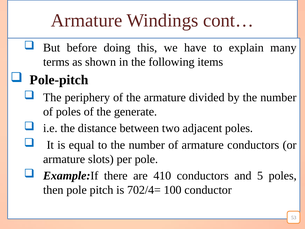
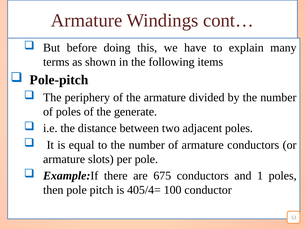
410: 410 -> 675
5: 5 -> 1
702/4=: 702/4= -> 405/4=
